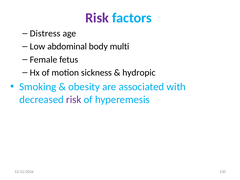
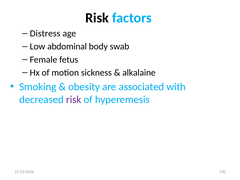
Risk at (97, 18) colour: purple -> black
multi: multi -> swab
hydropic: hydropic -> alkalaine
